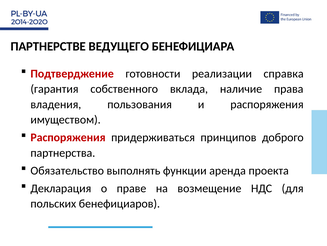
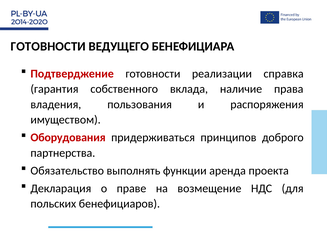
ПАРТНЕРСТВЕ at (48, 46): ПАРТНЕРСТВЕ -> ГОТОВНОСТИ
Распоряжения at (68, 137): Распоряжения -> Оборудования
